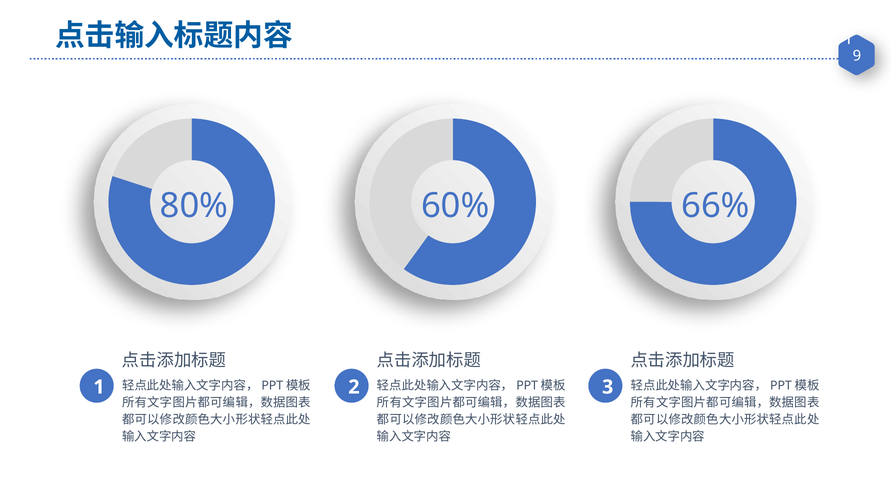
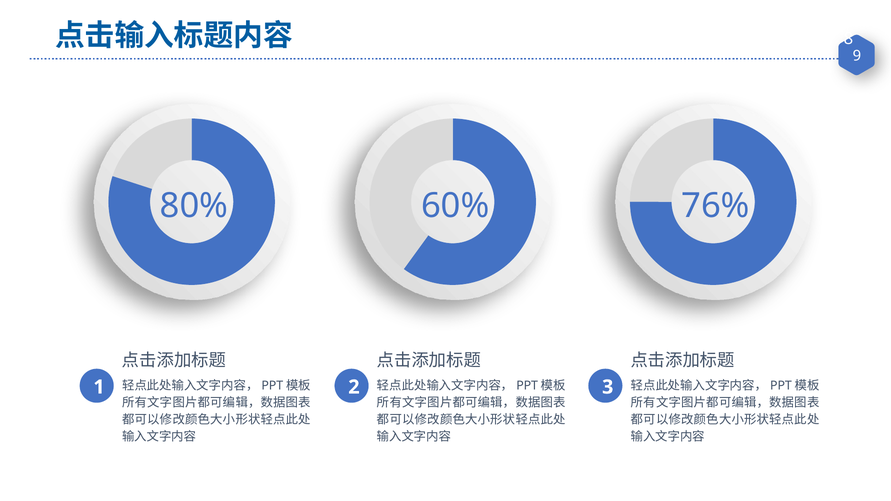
1 at (848, 39): 1 -> 8
66%: 66% -> 76%
